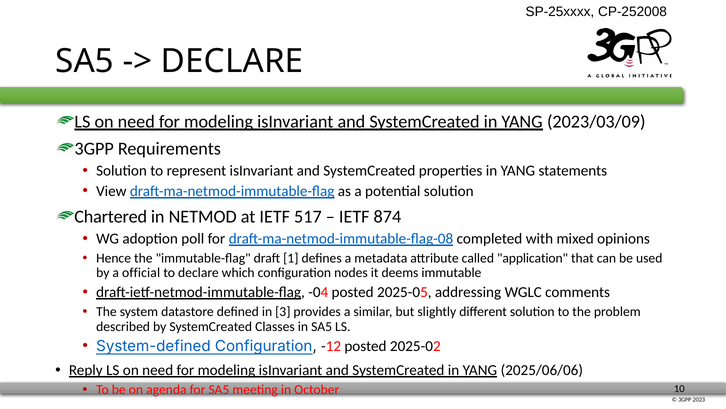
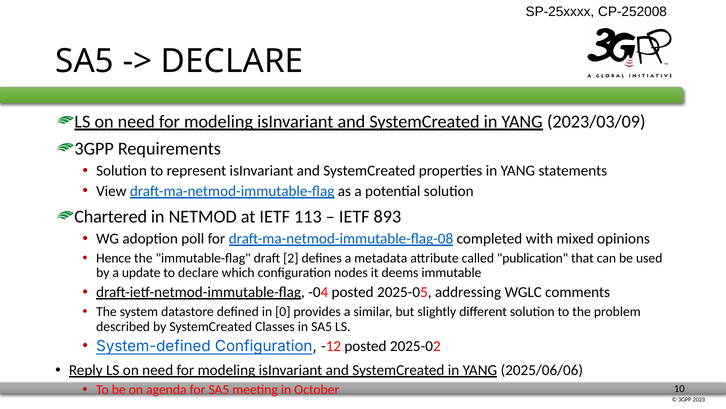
517: 517 -> 113
874: 874 -> 893
1: 1 -> 2
application: application -> publication
official: official -> update
3: 3 -> 0
